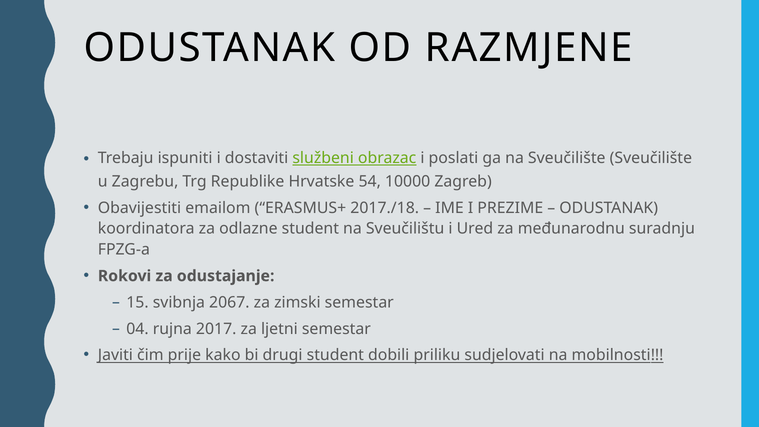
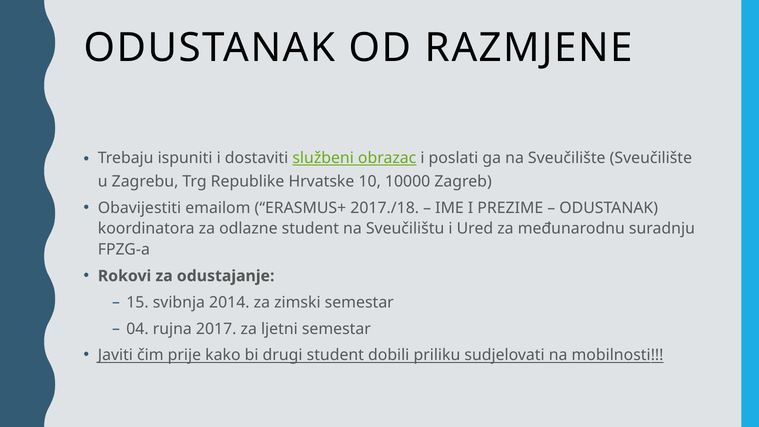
54: 54 -> 10
2067: 2067 -> 2014
